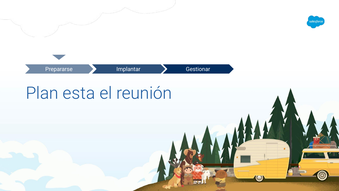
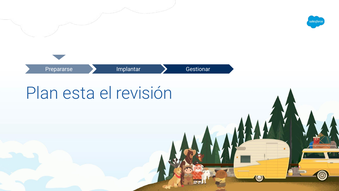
reunión: reunión -> revisión
